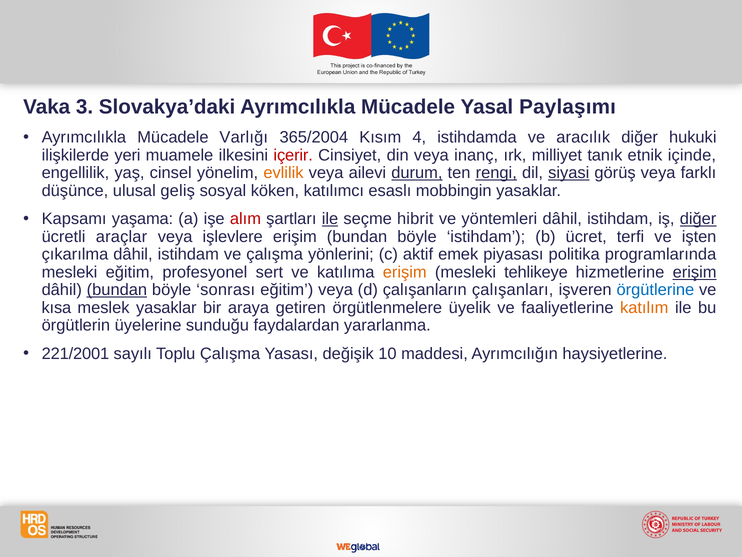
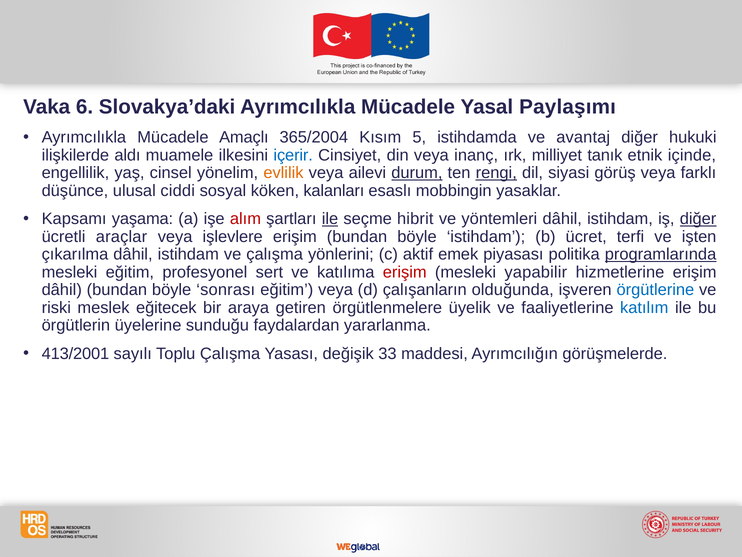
3: 3 -> 6
Varlığı: Varlığı -> Amaçlı
4: 4 -> 5
aracılık: aracılık -> avantaj
yeri: yeri -> aldı
içerir colour: red -> blue
siyasi underline: present -> none
geliş: geliş -> ciddi
katılımcı: katılımcı -> kalanları
programlarında underline: none -> present
erişim at (405, 272) colour: orange -> red
tehlikeye: tehlikeye -> yapabilir
erişim at (695, 272) underline: present -> none
bundan at (117, 290) underline: present -> none
çalışanları: çalışanları -> olduğunda
kısa: kısa -> riski
meslek yasaklar: yasaklar -> eğitecek
katılım colour: orange -> blue
221/2001: 221/2001 -> 413/2001
10: 10 -> 33
haysiyetlerine: haysiyetlerine -> görüşmelerde
